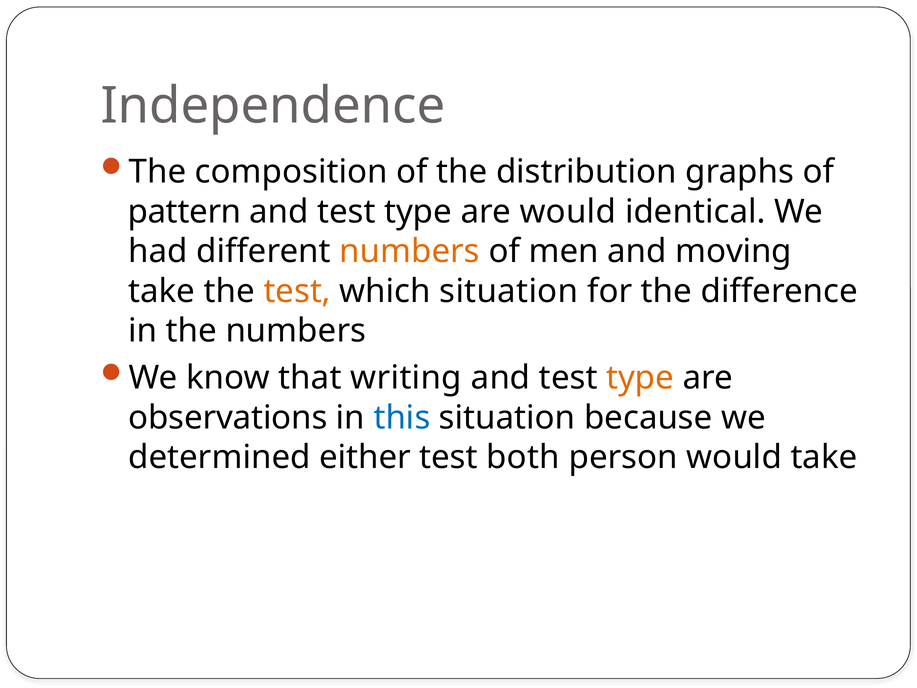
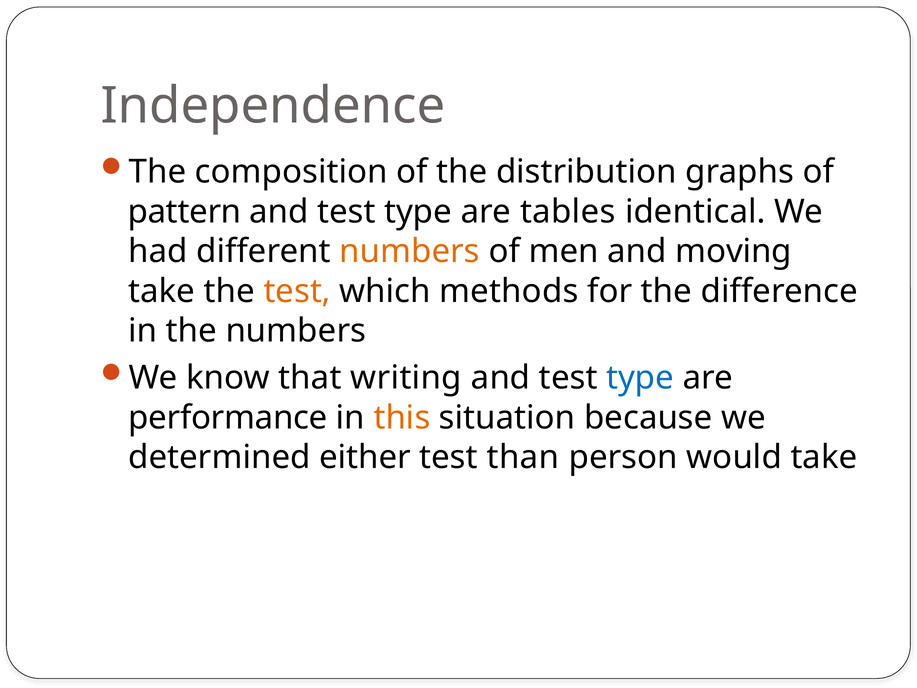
are would: would -> tables
which situation: situation -> methods
type at (640, 378) colour: orange -> blue
observations: observations -> performance
this colour: blue -> orange
both: both -> than
